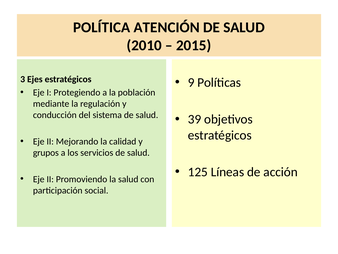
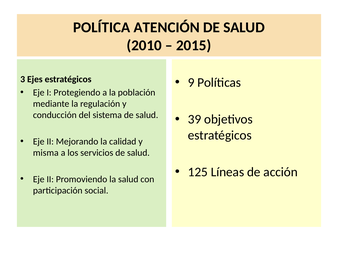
grupos: grupos -> misma
